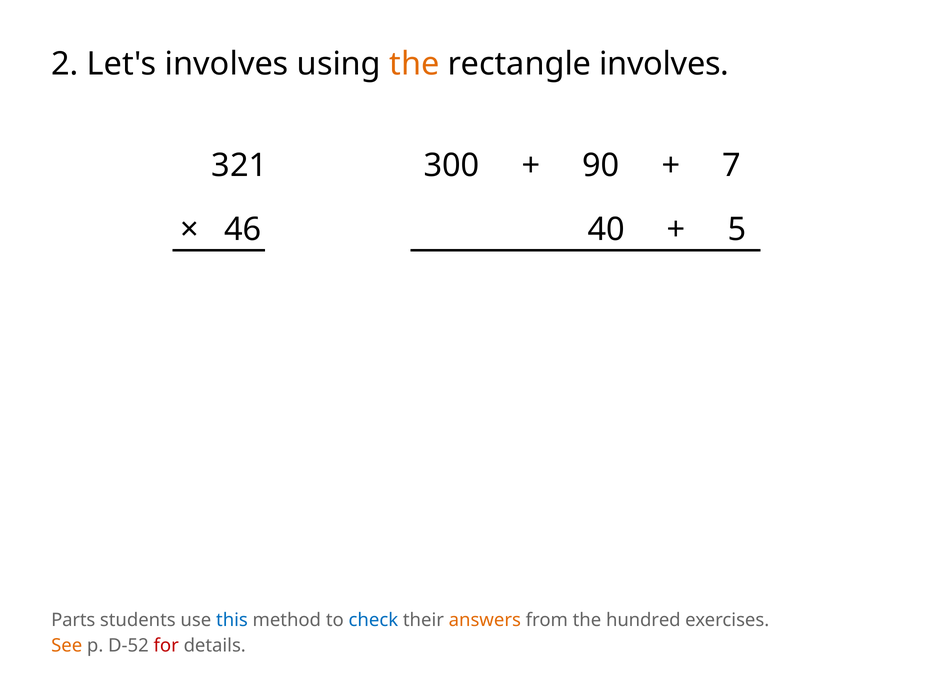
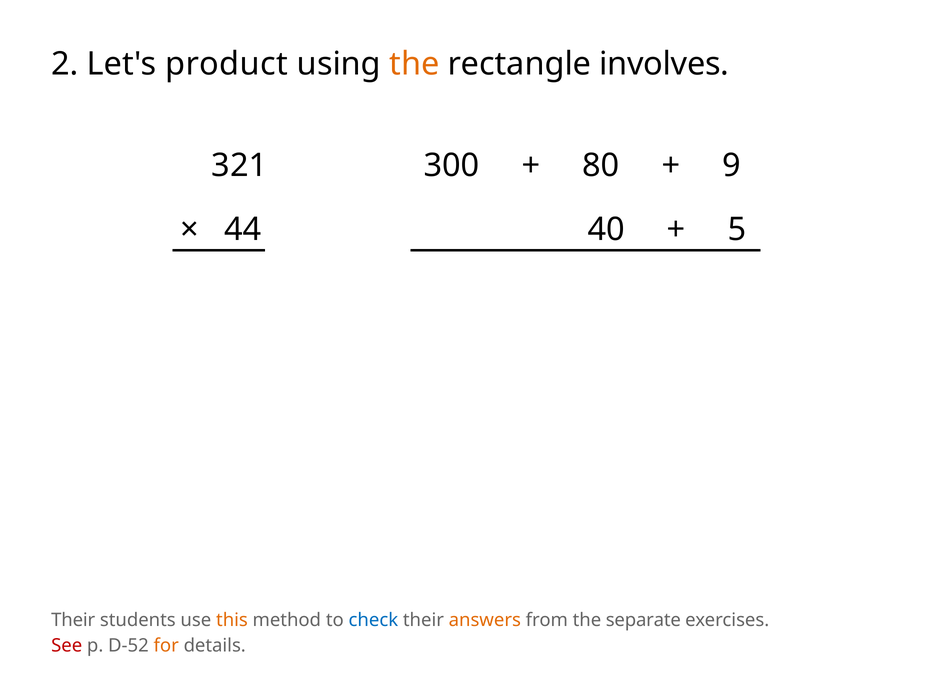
Let's involves: involves -> product
90: 90 -> 80
7: 7 -> 9
46: 46 -> 44
Parts at (73, 620): Parts -> Their
this colour: blue -> orange
hundred: hundred -> separate
See colour: orange -> red
for colour: red -> orange
